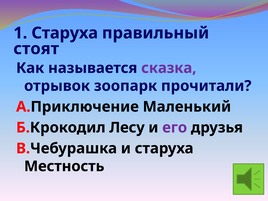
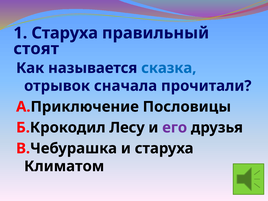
сказка colour: purple -> blue
зоопарк: зоопарк -> сначала
Маленький: Маленький -> Пословицы
Местность: Местность -> Климатом
